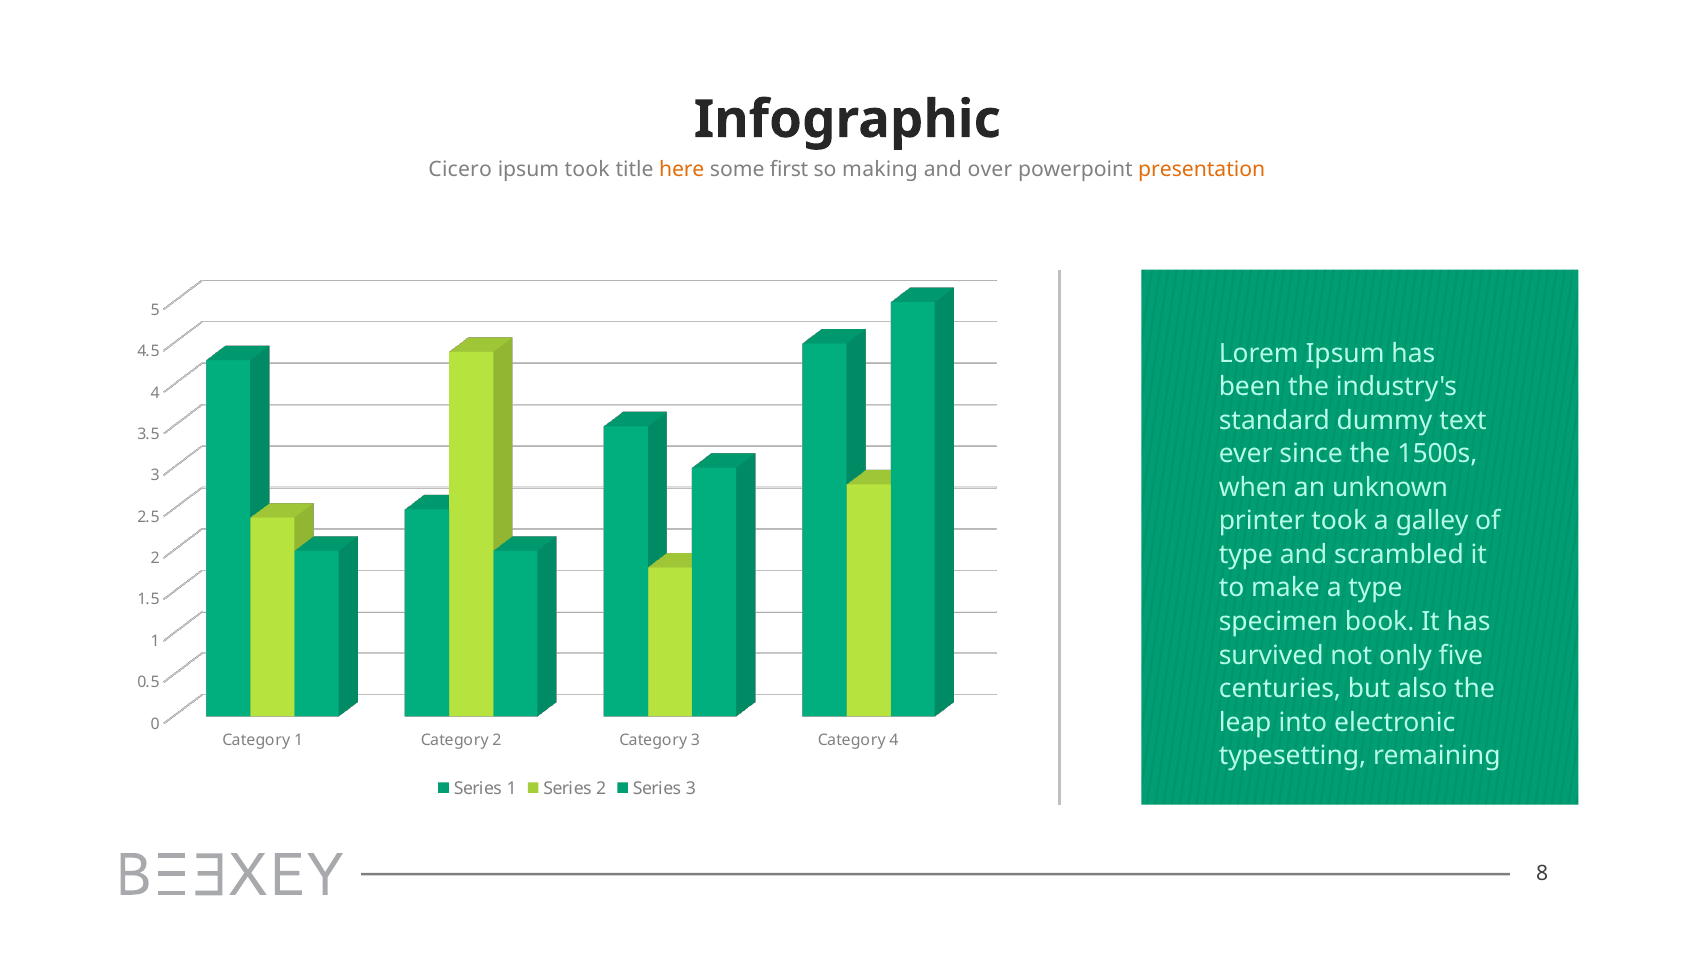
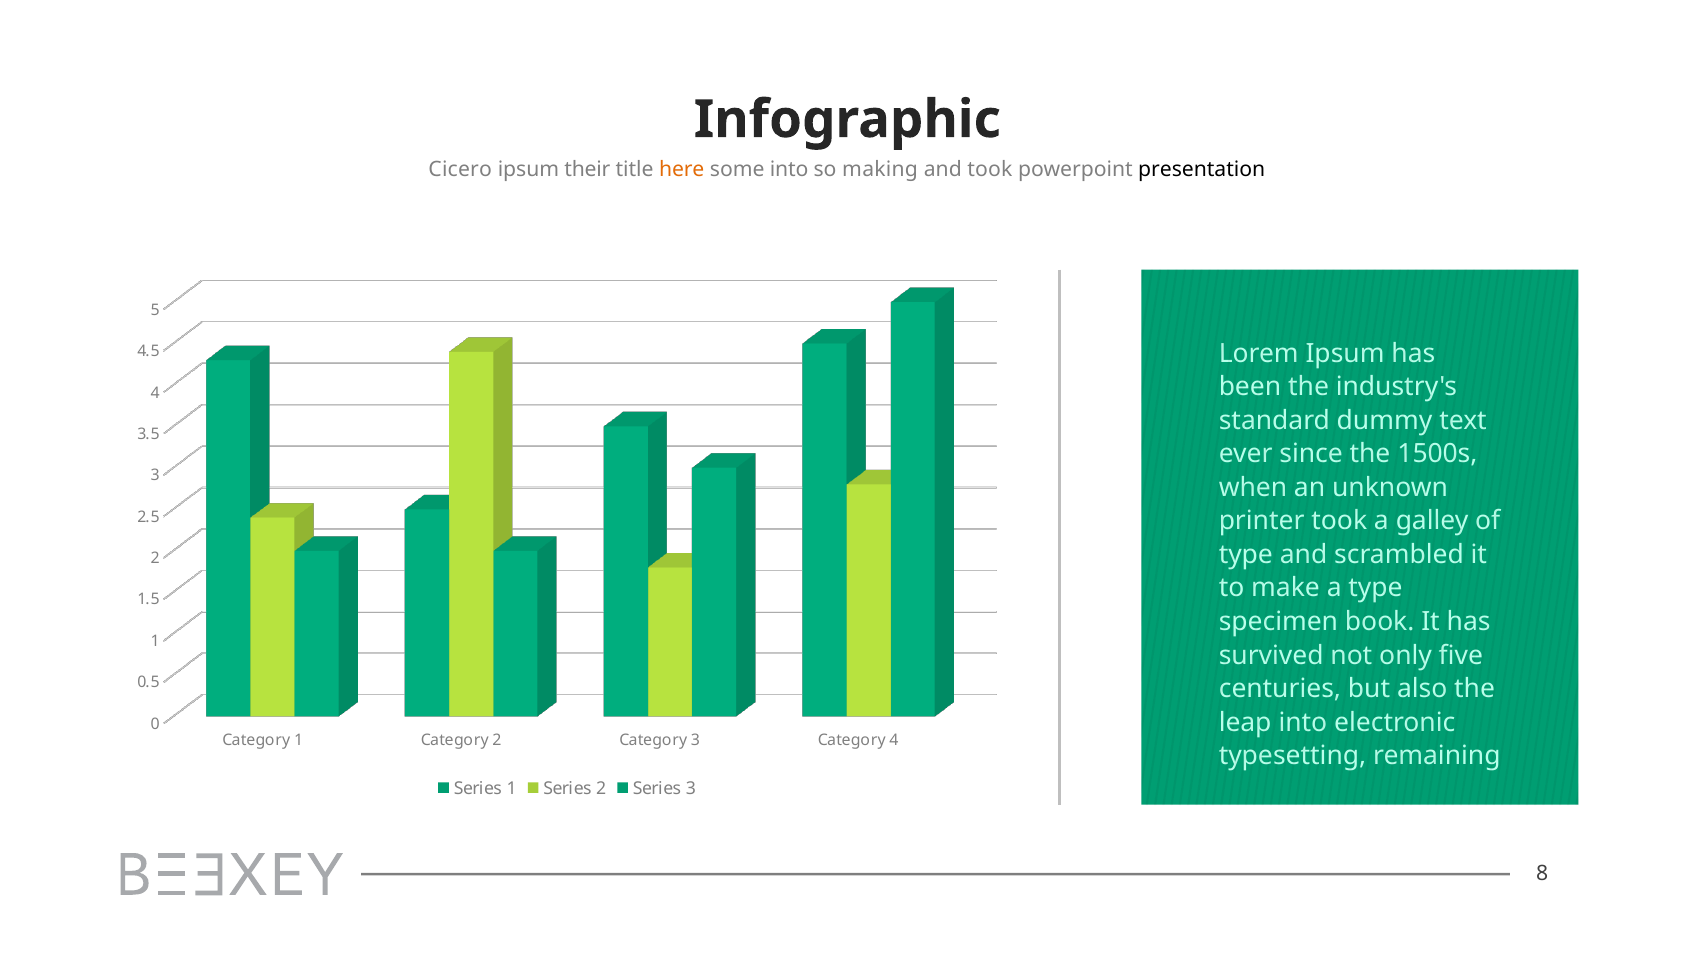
ipsum took: took -> their
some first: first -> into
and over: over -> took
presentation colour: orange -> black
